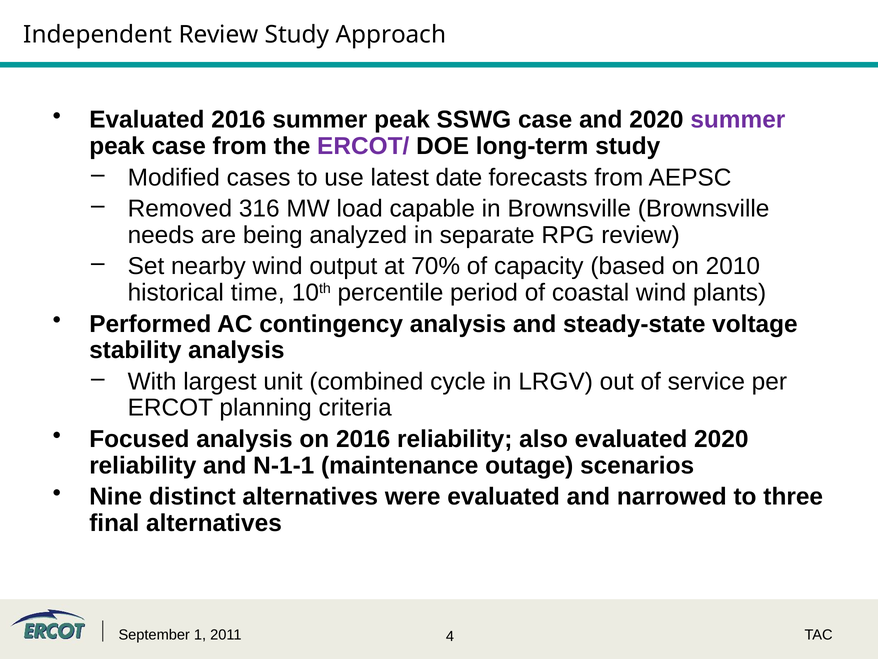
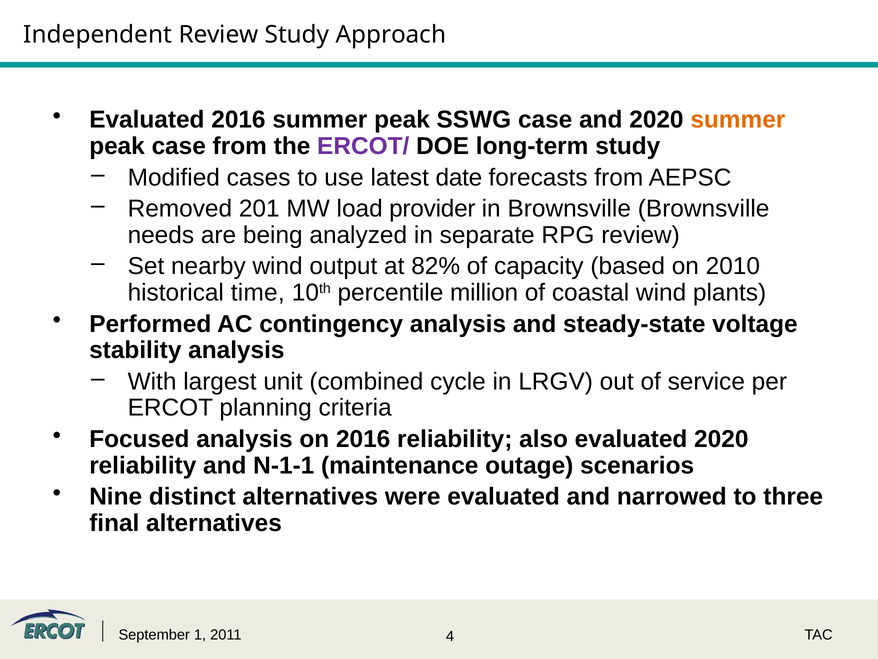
summer at (738, 120) colour: purple -> orange
316: 316 -> 201
capable: capable -> provider
70%: 70% -> 82%
period: period -> million
